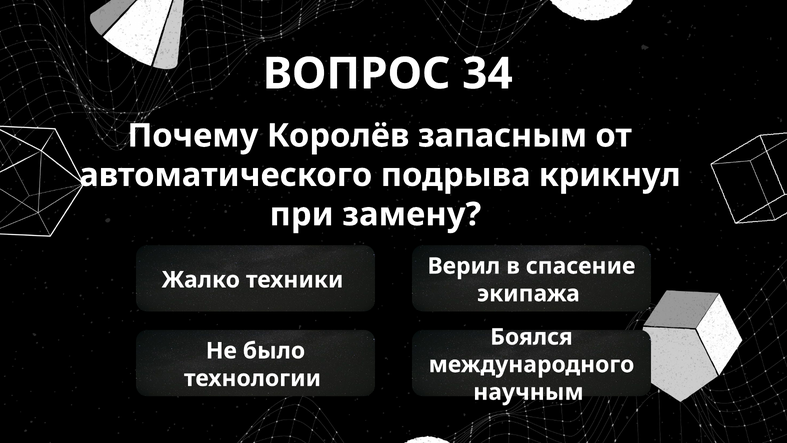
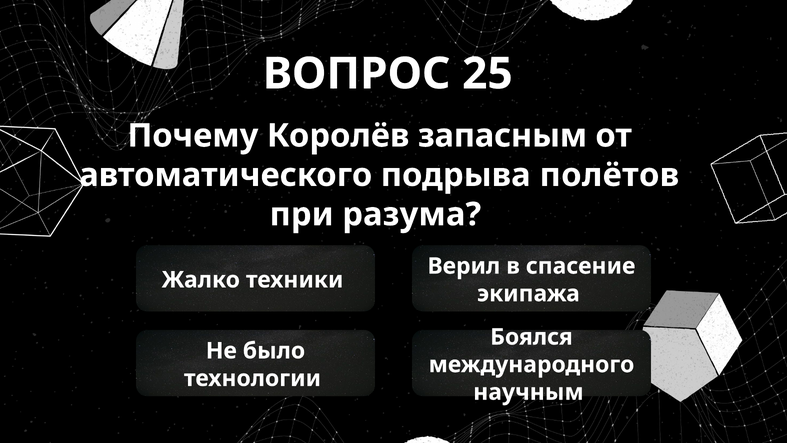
34: 34 -> 25
крикнул: крикнул -> полётов
замену: замену -> разума
